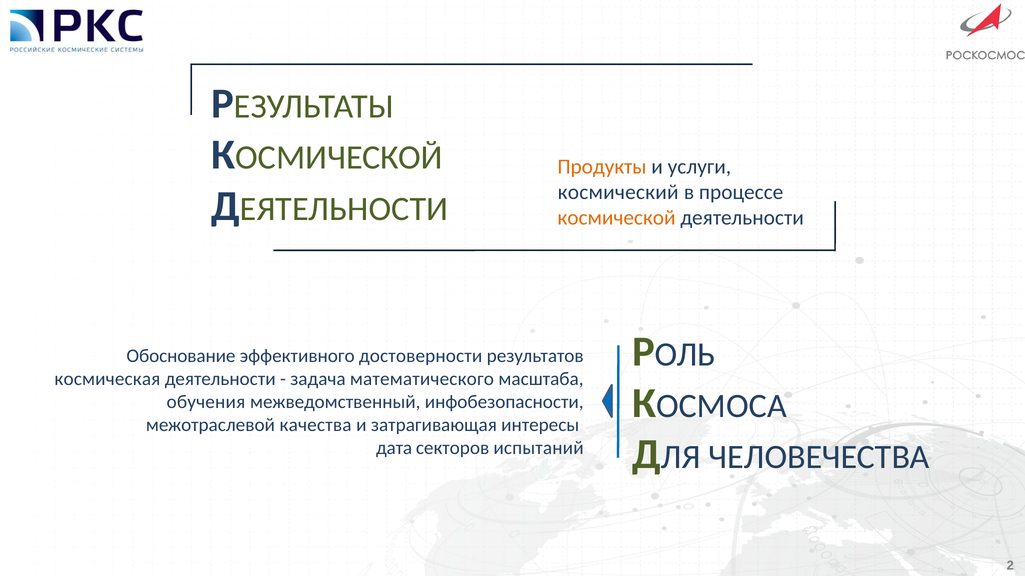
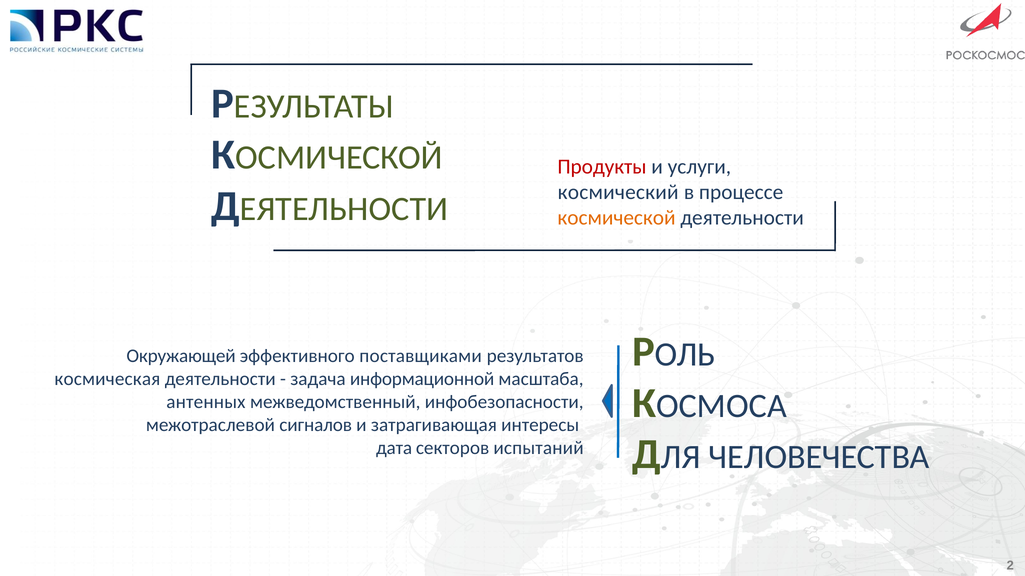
Продукты colour: orange -> red
Обоснование: Обоснование -> Окружающей
достоверности: достоверности -> поставщиками
математического: математического -> информационной
обучения: обучения -> антенных
качества: качества -> сигналов
